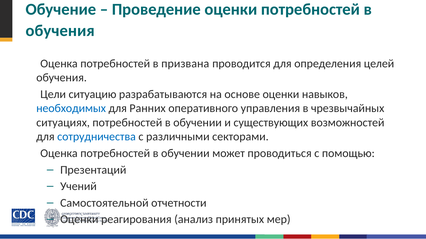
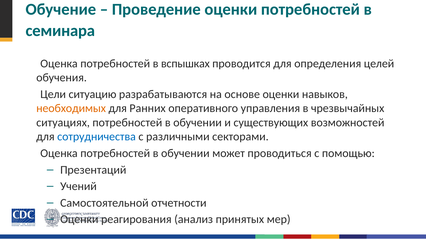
обучения at (60, 31): обучения -> семинара
призвана: призвана -> вспышках
необходимых colour: blue -> orange
